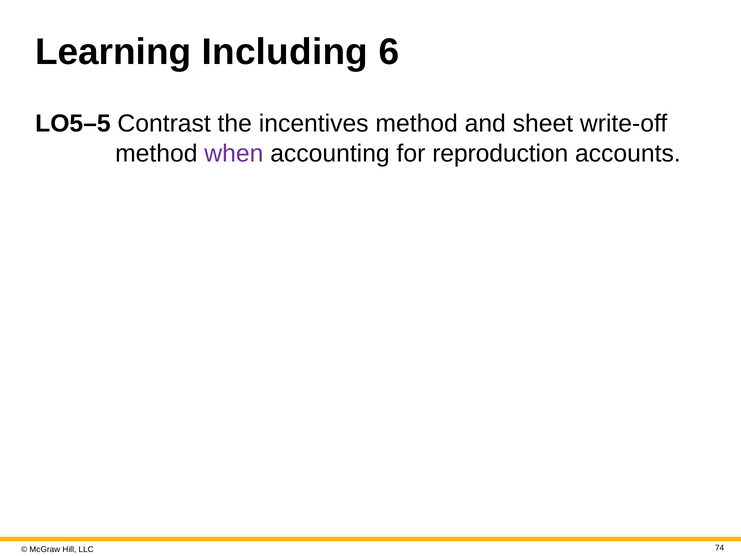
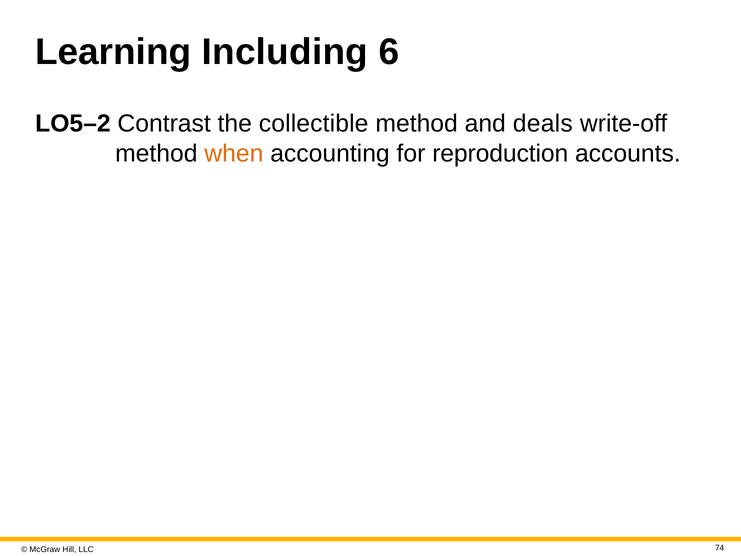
LO5–5: LO5–5 -> LO5–2
incentives: incentives -> collectible
sheet: sheet -> deals
when colour: purple -> orange
